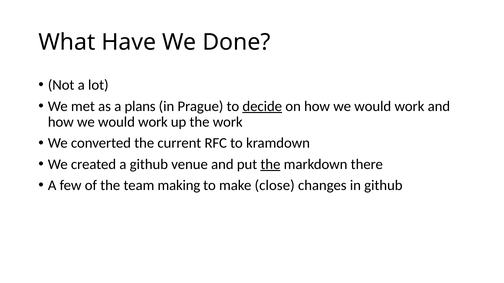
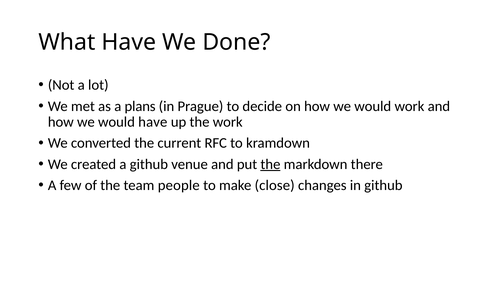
decide underline: present -> none
work at (153, 122): work -> have
making: making -> people
